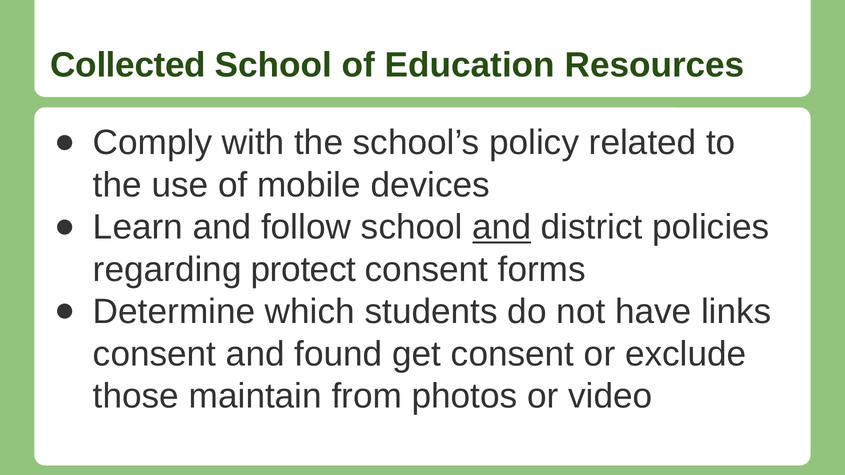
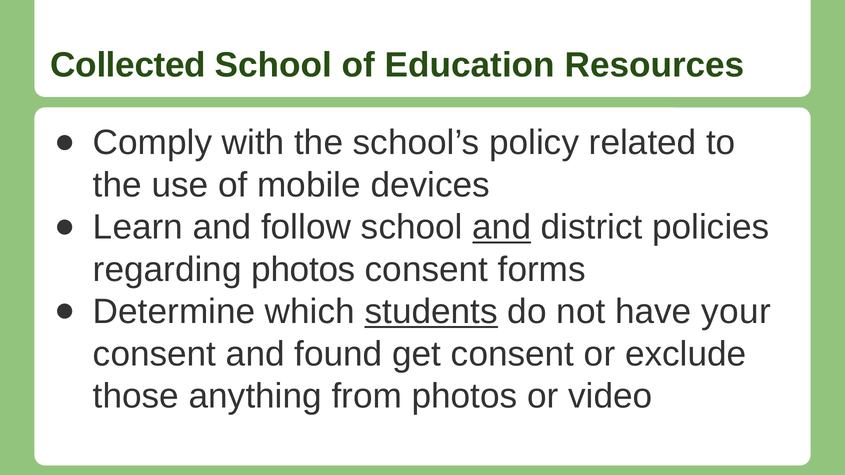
regarding protect: protect -> photos
students underline: none -> present
links: links -> your
maintain: maintain -> anything
